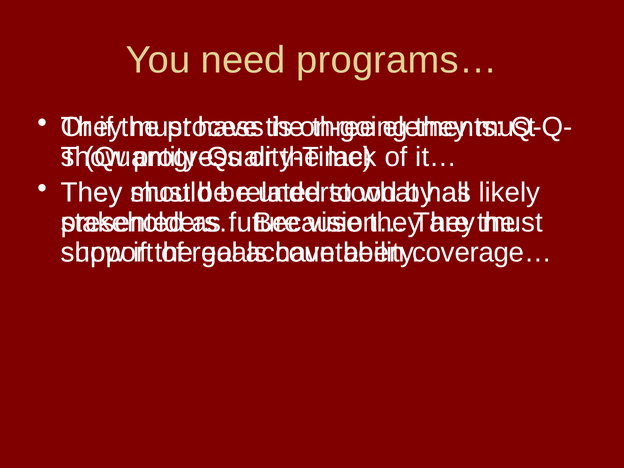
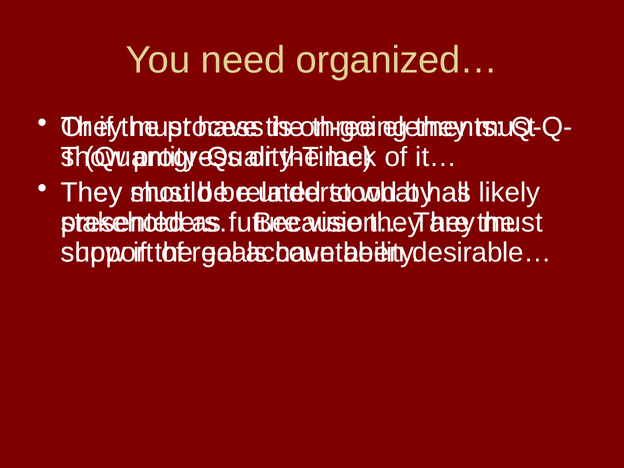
programs…: programs… -> organized…
coverage…: coverage… -> desirable…
